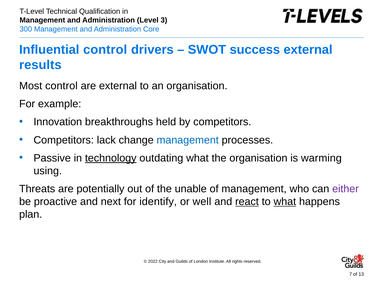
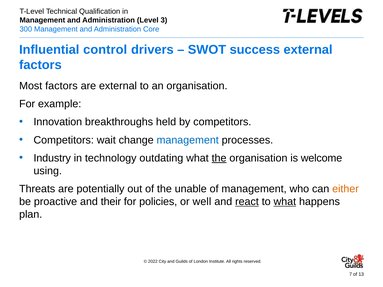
results at (40, 65): results -> factors
Most control: control -> factors
lack: lack -> wait
Passive: Passive -> Industry
technology underline: present -> none
the at (219, 158) underline: none -> present
warming: warming -> welcome
either colour: purple -> orange
next: next -> their
identify: identify -> policies
